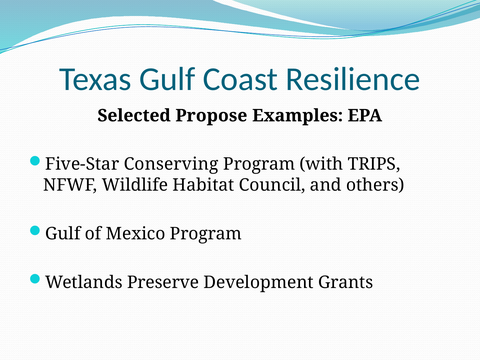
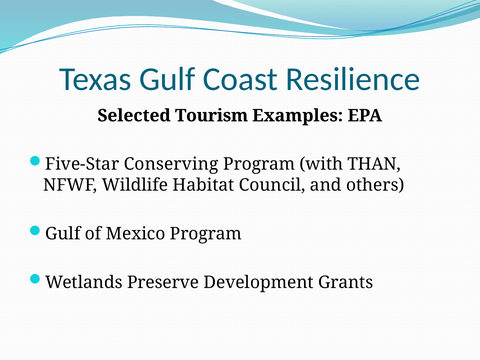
Propose: Propose -> Tourism
TRIPS: TRIPS -> THAN
